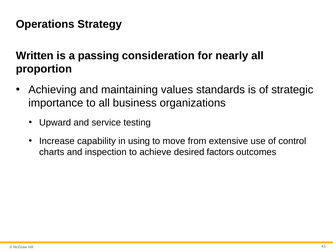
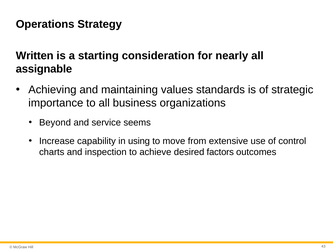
passing: passing -> starting
proportion: proportion -> assignable
Upward: Upward -> Beyond
testing: testing -> seems
